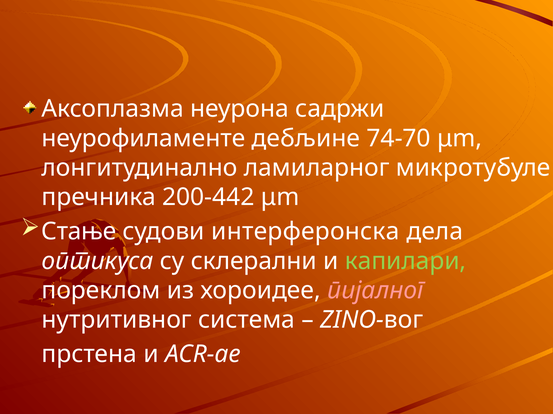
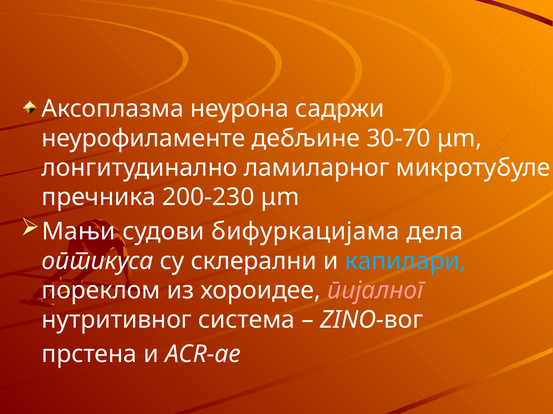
74-70: 74-70 -> 30-70
200-442: 200-442 -> 200-230
Стање: Стање -> Мањи
интерферонска: интерферонска -> бифуркацијама
капилари colour: light green -> light blue
